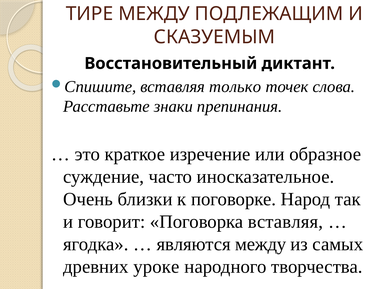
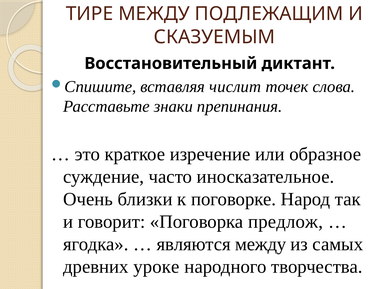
только: только -> числит
Поговорка вставляя: вставляя -> предлож
